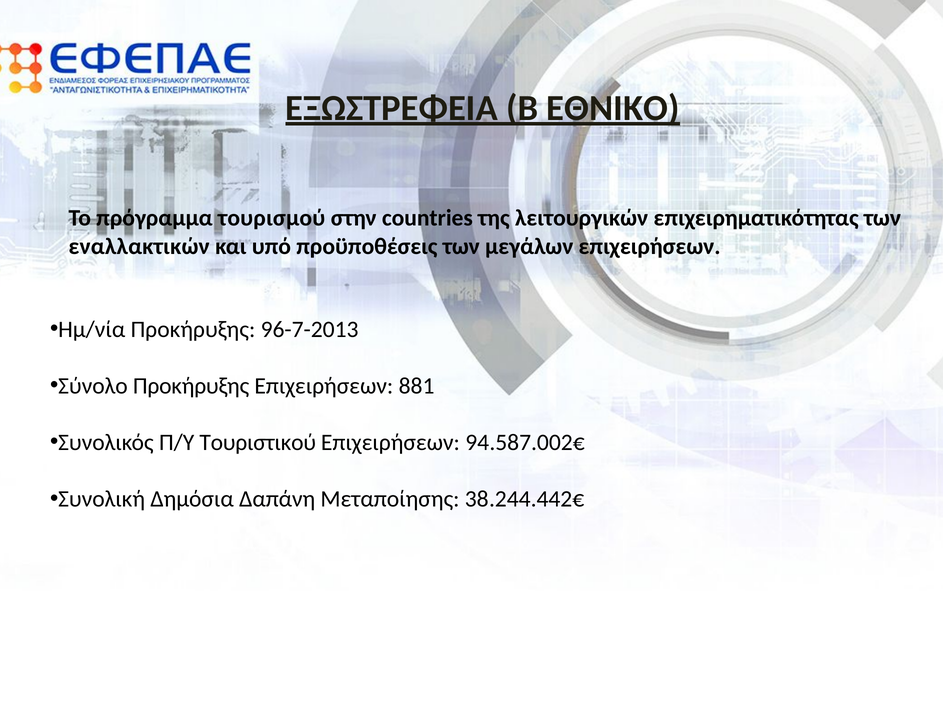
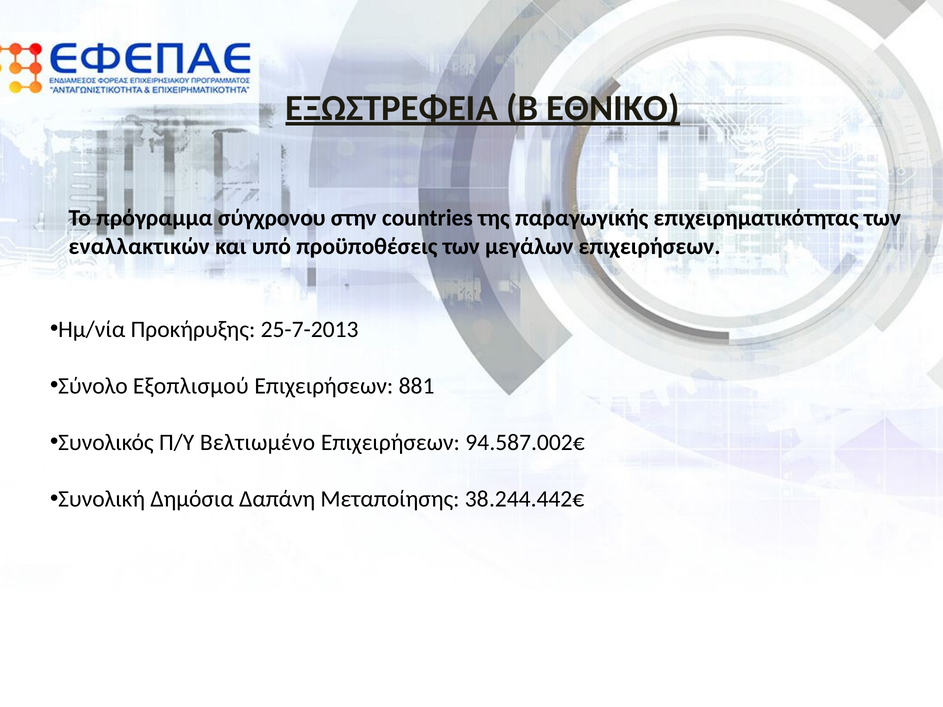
τουρισμού: τουρισμού -> σύγχρονου
λειτουργικών: λειτουργικών -> παραγωγικής
96-7-2013: 96-7-2013 -> 25-7-2013
Σύνολο Προκήρυξης: Προκήρυξης -> Εξοπλισμού
Τουριστικού: Τουριστικού -> Βελτιωμένο
